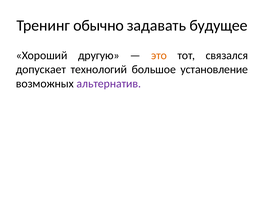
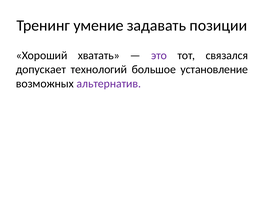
обычно: обычно -> умение
будущее: будущее -> позиции
другую: другую -> хватать
это colour: orange -> purple
